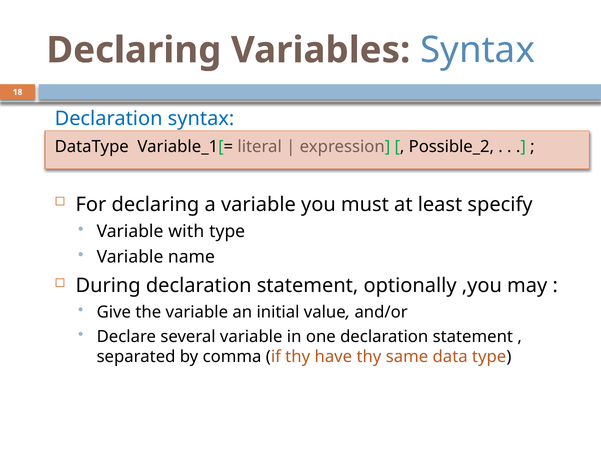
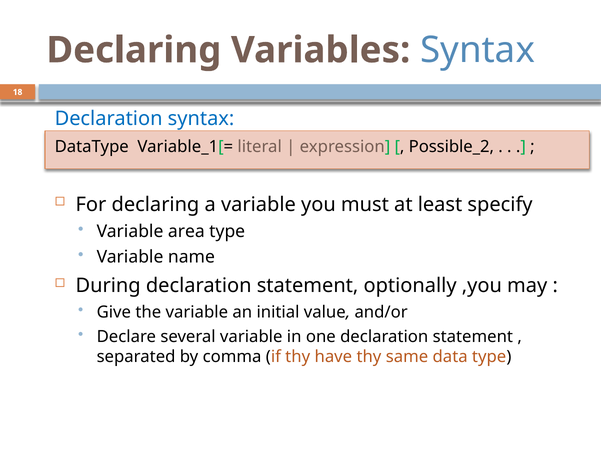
with: with -> area
